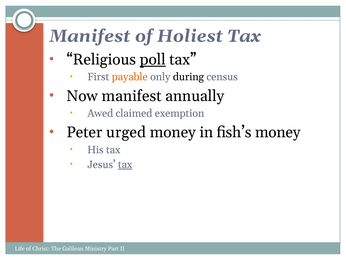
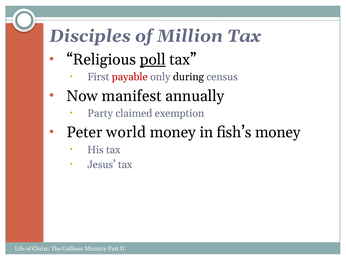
Manifest at (90, 36): Manifest -> Disciples
Holiest: Holiest -> Million
payable colour: orange -> red
Awed: Awed -> Party
urged: urged -> world
tax at (125, 164) underline: present -> none
